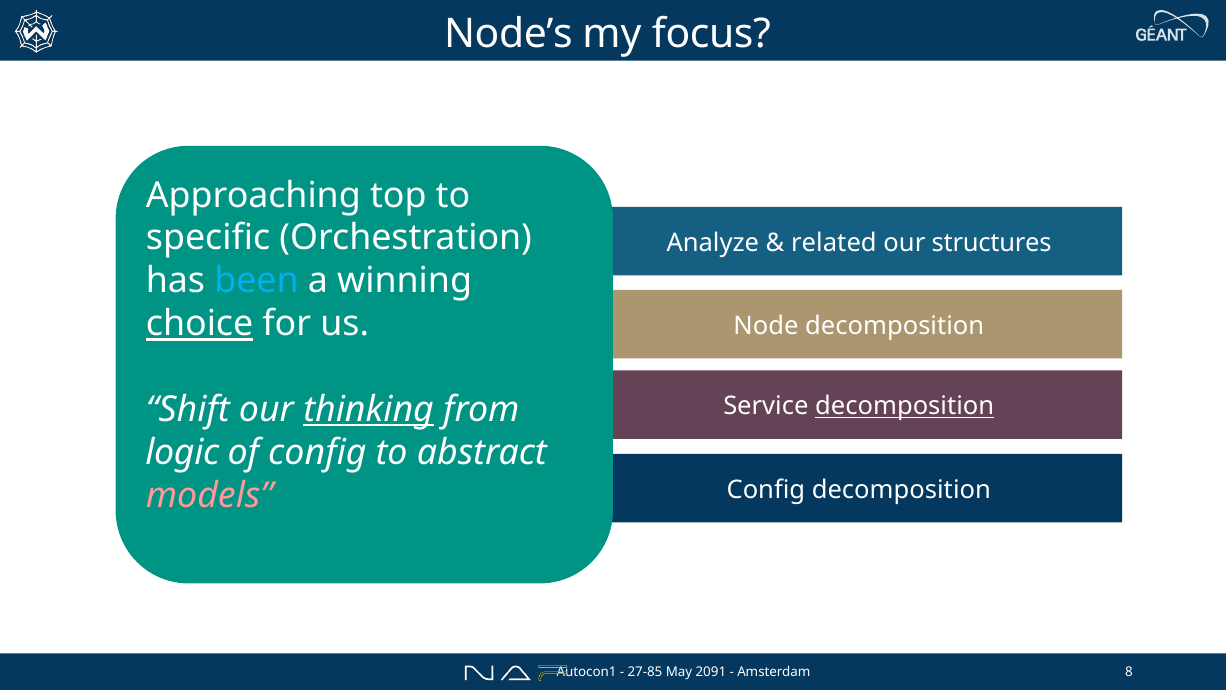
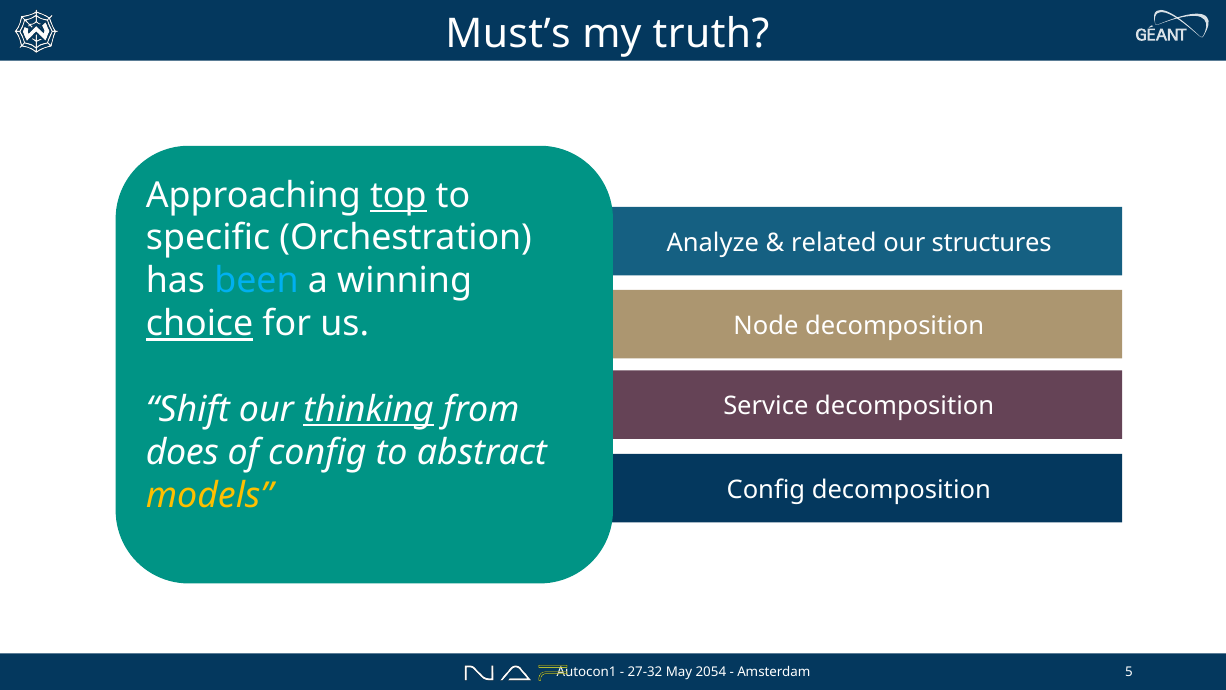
Node’s: Node’s -> Must’s
focus: focus -> truth
top underline: none -> present
decomposition at (905, 406) underline: present -> none
logic: logic -> does
models colour: pink -> yellow
27-85: 27-85 -> 27-32
2091: 2091 -> 2054
8: 8 -> 5
